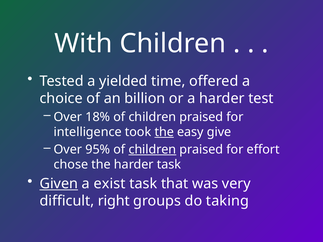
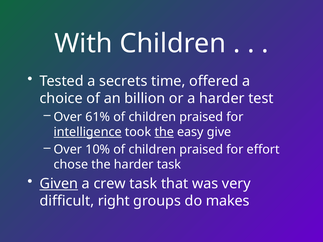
yielded: yielded -> secrets
18%: 18% -> 61%
intelligence underline: none -> present
95%: 95% -> 10%
children at (152, 150) underline: present -> none
exist: exist -> crew
taking: taking -> makes
